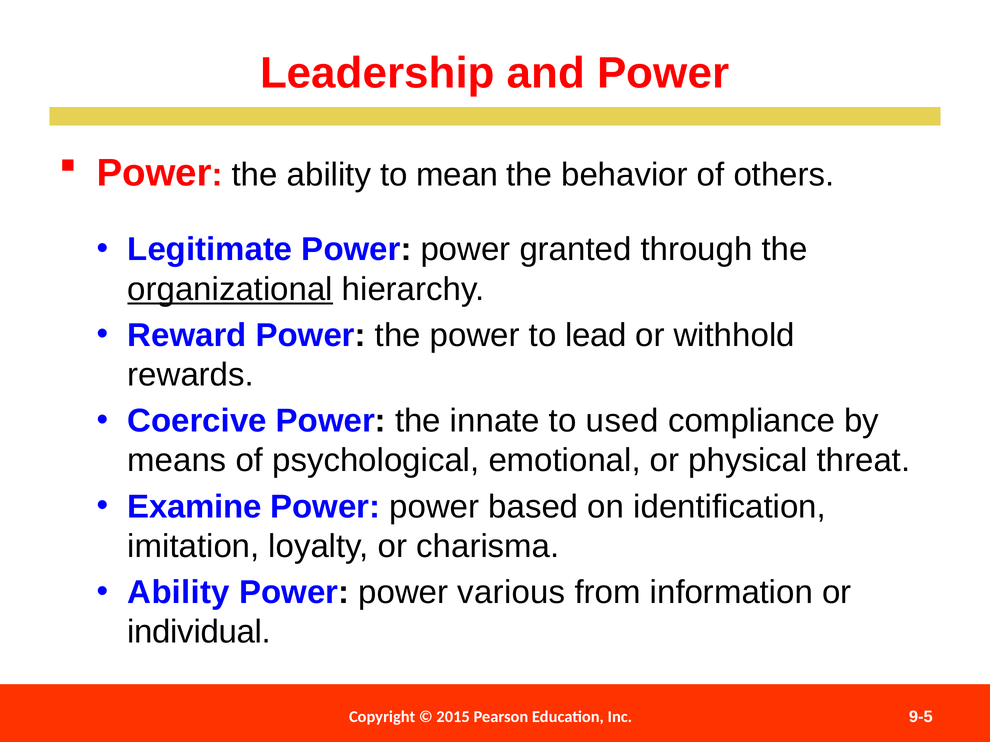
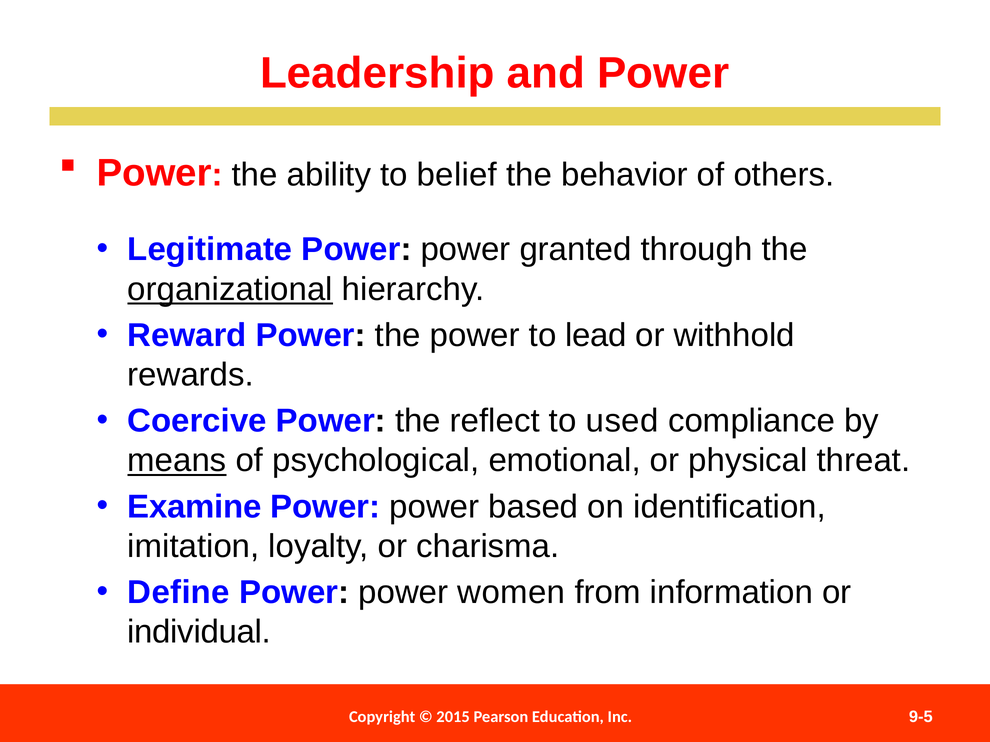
mean: mean -> belief
innate: innate -> reflect
means underline: none -> present
Ability at (179, 593): Ability -> Define
various: various -> women
